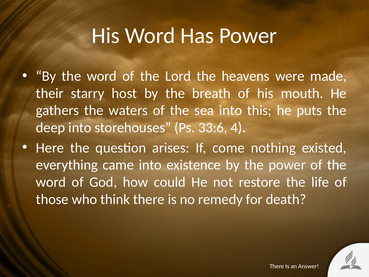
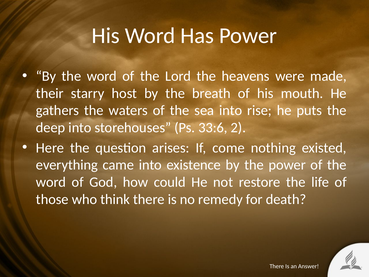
this: this -> rise
4: 4 -> 2
